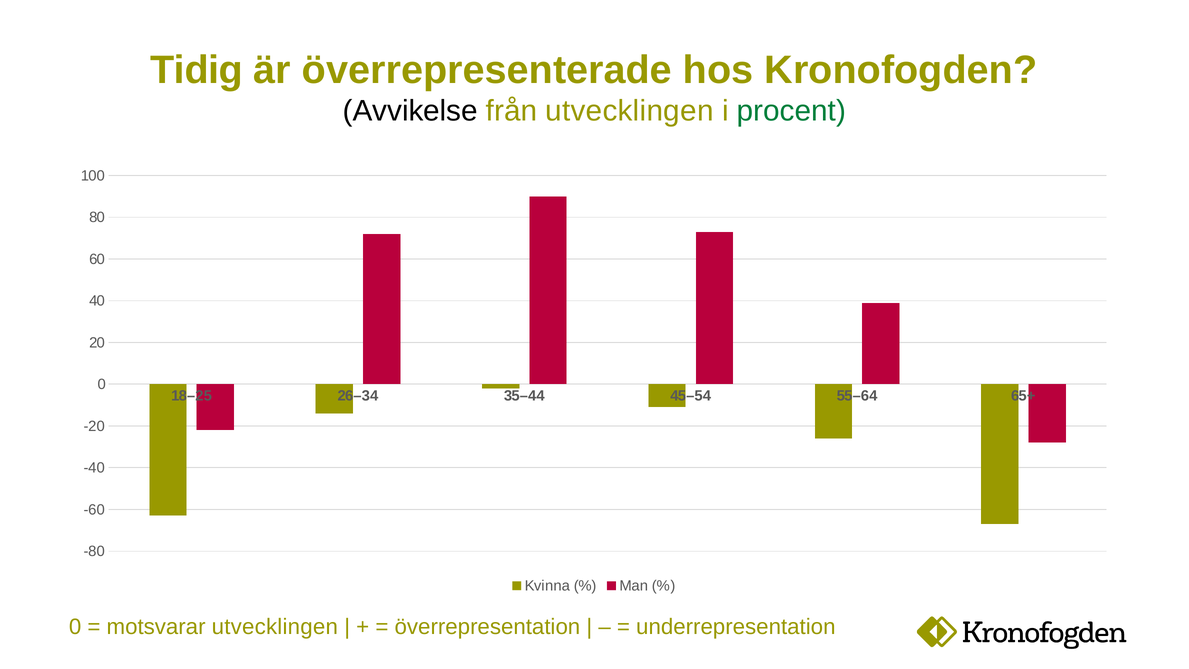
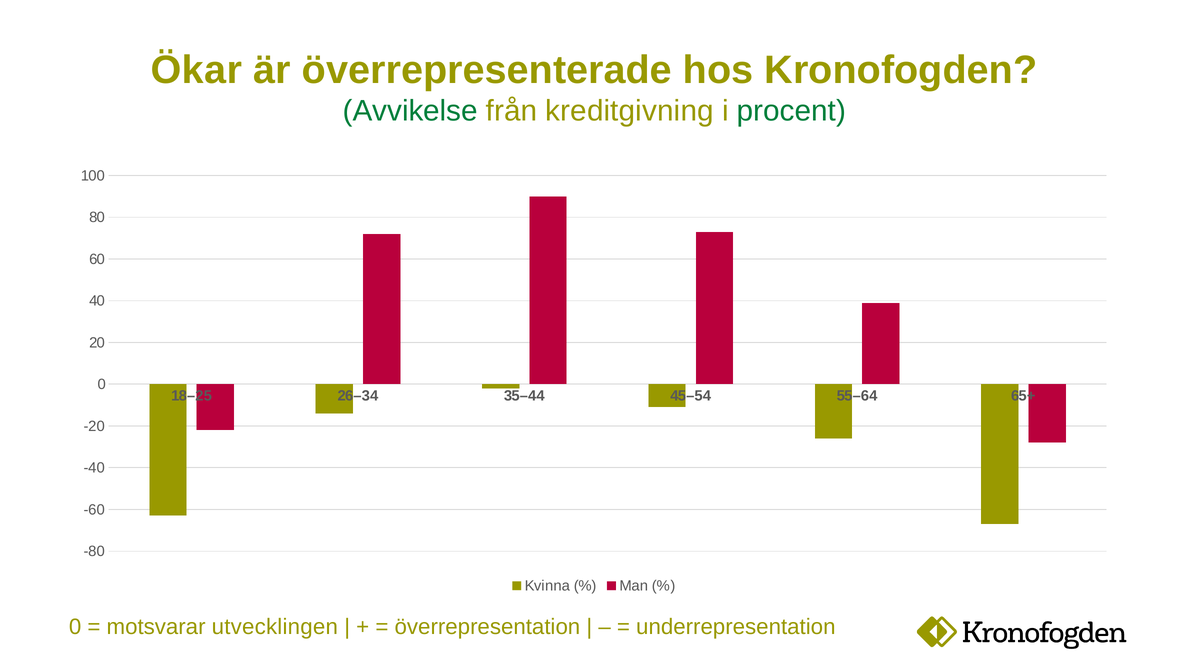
Tidig: Tidig -> Ökar
Avvikelse colour: black -> green
från utvecklingen: utvecklingen -> kreditgivning
